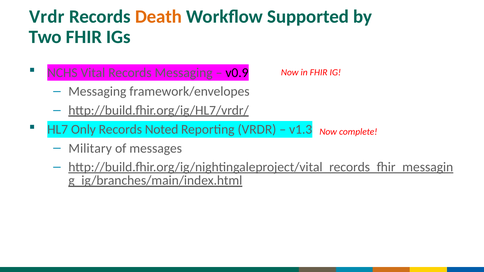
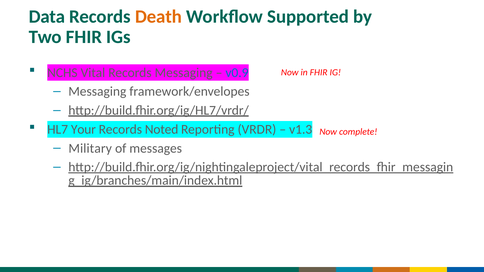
Vrdr at (47, 17): Vrdr -> Data
v0.9 colour: black -> blue
Only: Only -> Your
